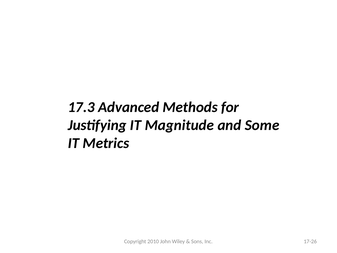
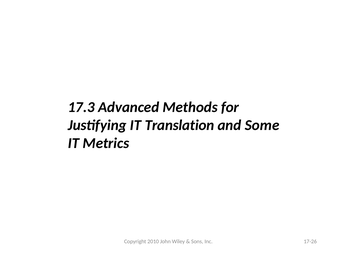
Magnitude: Magnitude -> Translation
